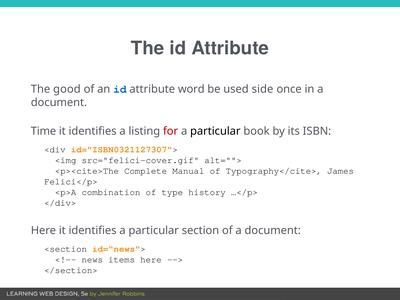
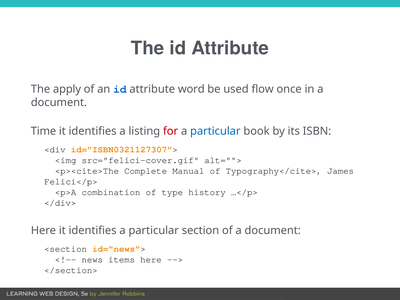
good: good -> apply
side: side -> flow
particular at (215, 131) colour: black -> blue
